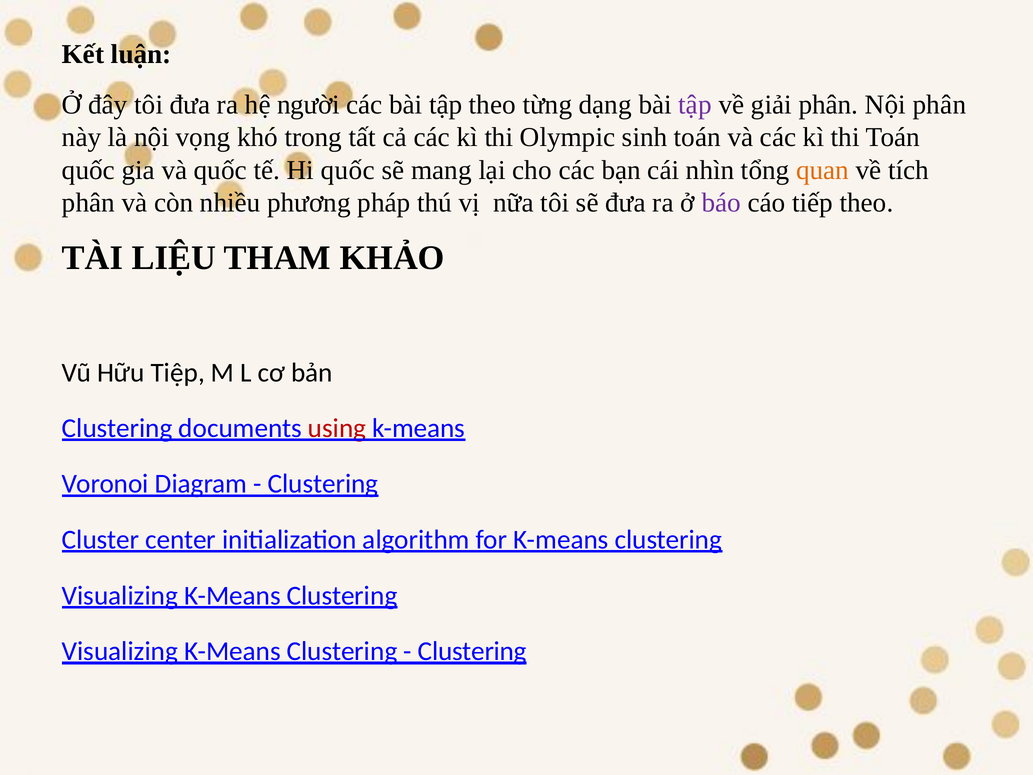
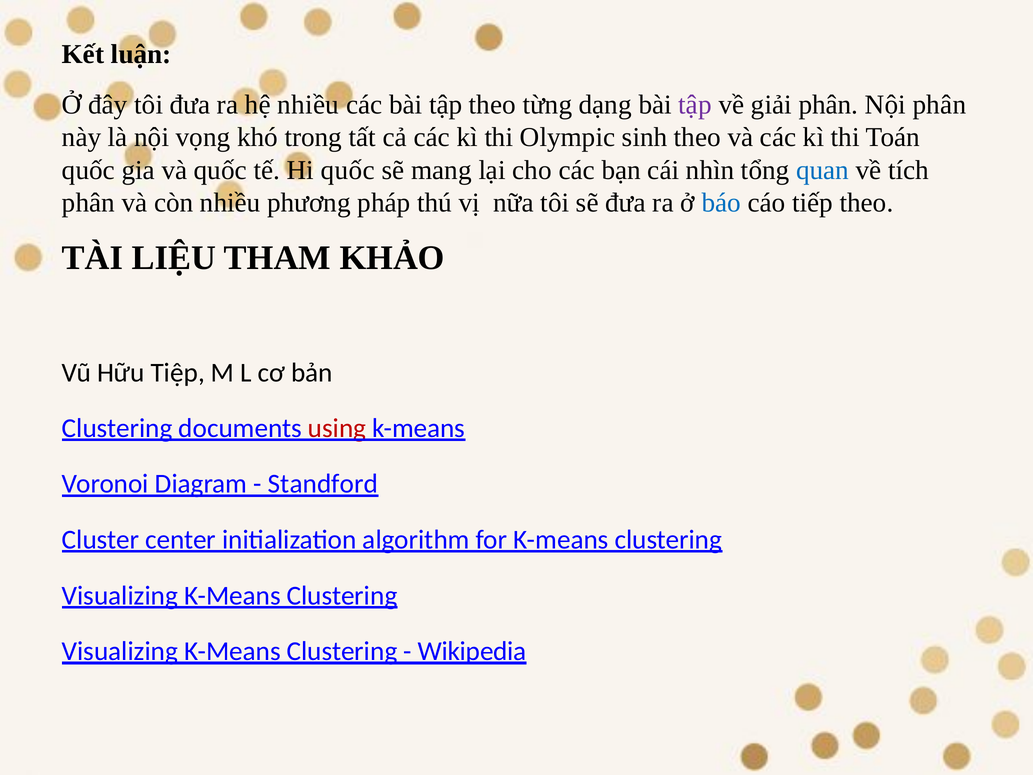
hệ người: người -> nhiều
sinh toán: toán -> theo
quan colour: orange -> blue
báo colour: purple -> blue
Clustering at (323, 484): Clustering -> Standford
Clustering at (472, 651): Clustering -> Wikipedia
